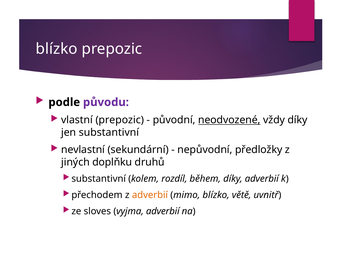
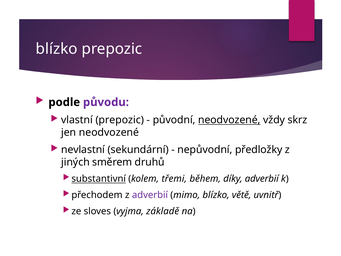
vždy díky: díky -> skrz
jen substantivní: substantivní -> neodvozené
doplňku: doplňku -> směrem
substantivní at (99, 179) underline: none -> present
rozdíl: rozdíl -> třemi
adverbií at (150, 195) colour: orange -> purple
vyjma adverbií: adverbií -> základě
